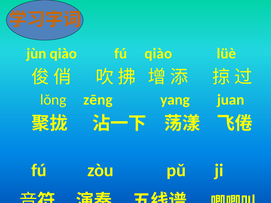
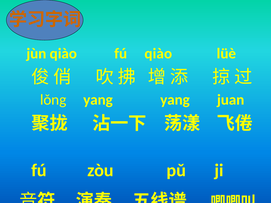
lǒng zēng: zēng -> yang
